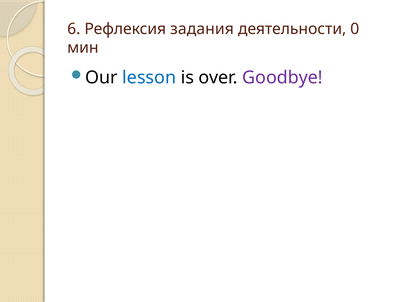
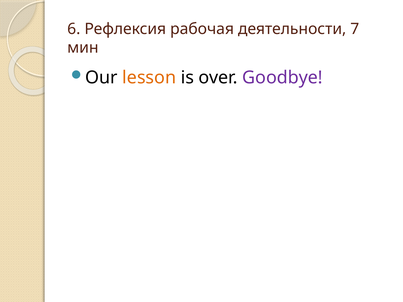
задания: задания -> рабочая
0: 0 -> 7
lesson colour: blue -> orange
